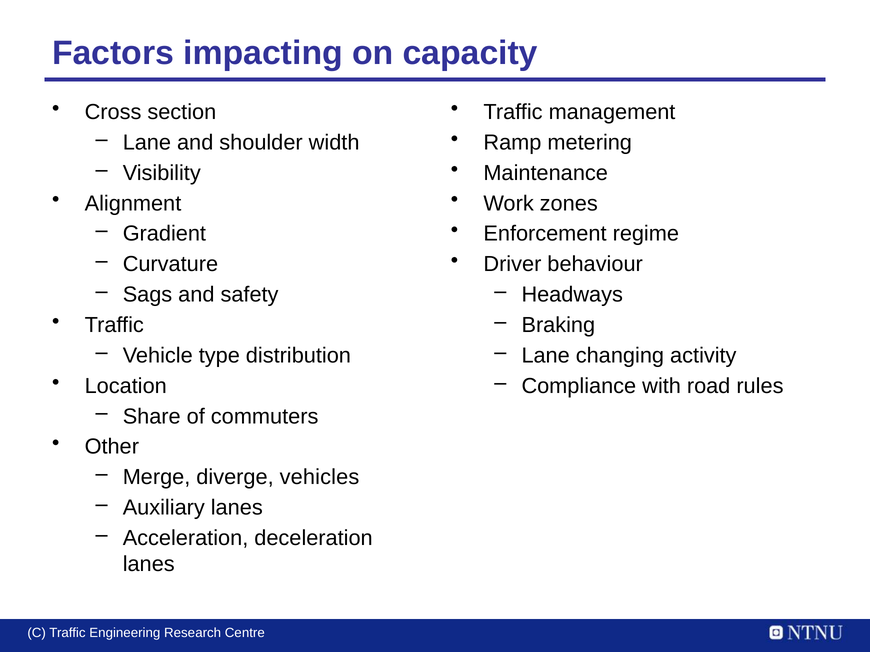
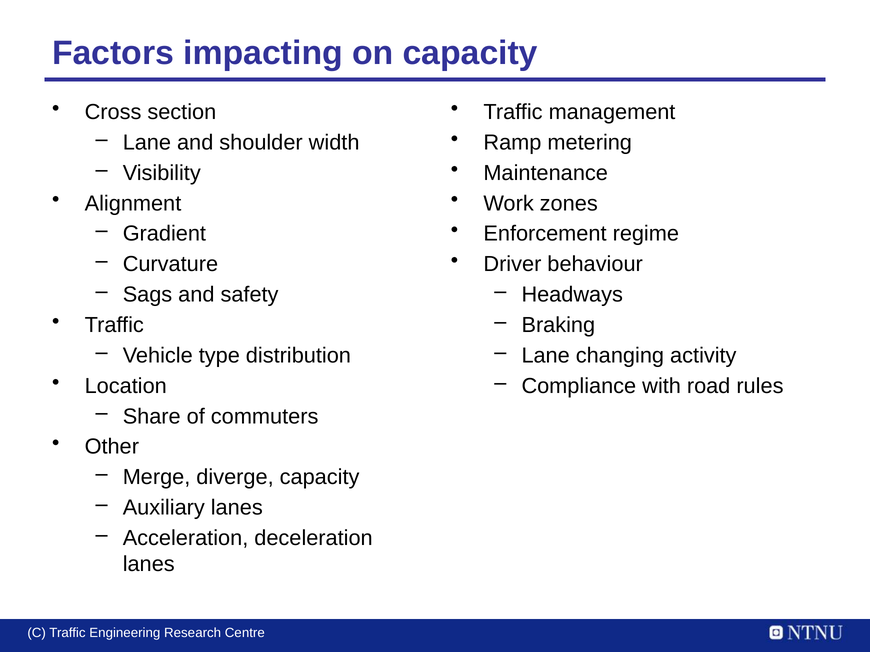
diverge vehicles: vehicles -> capacity
